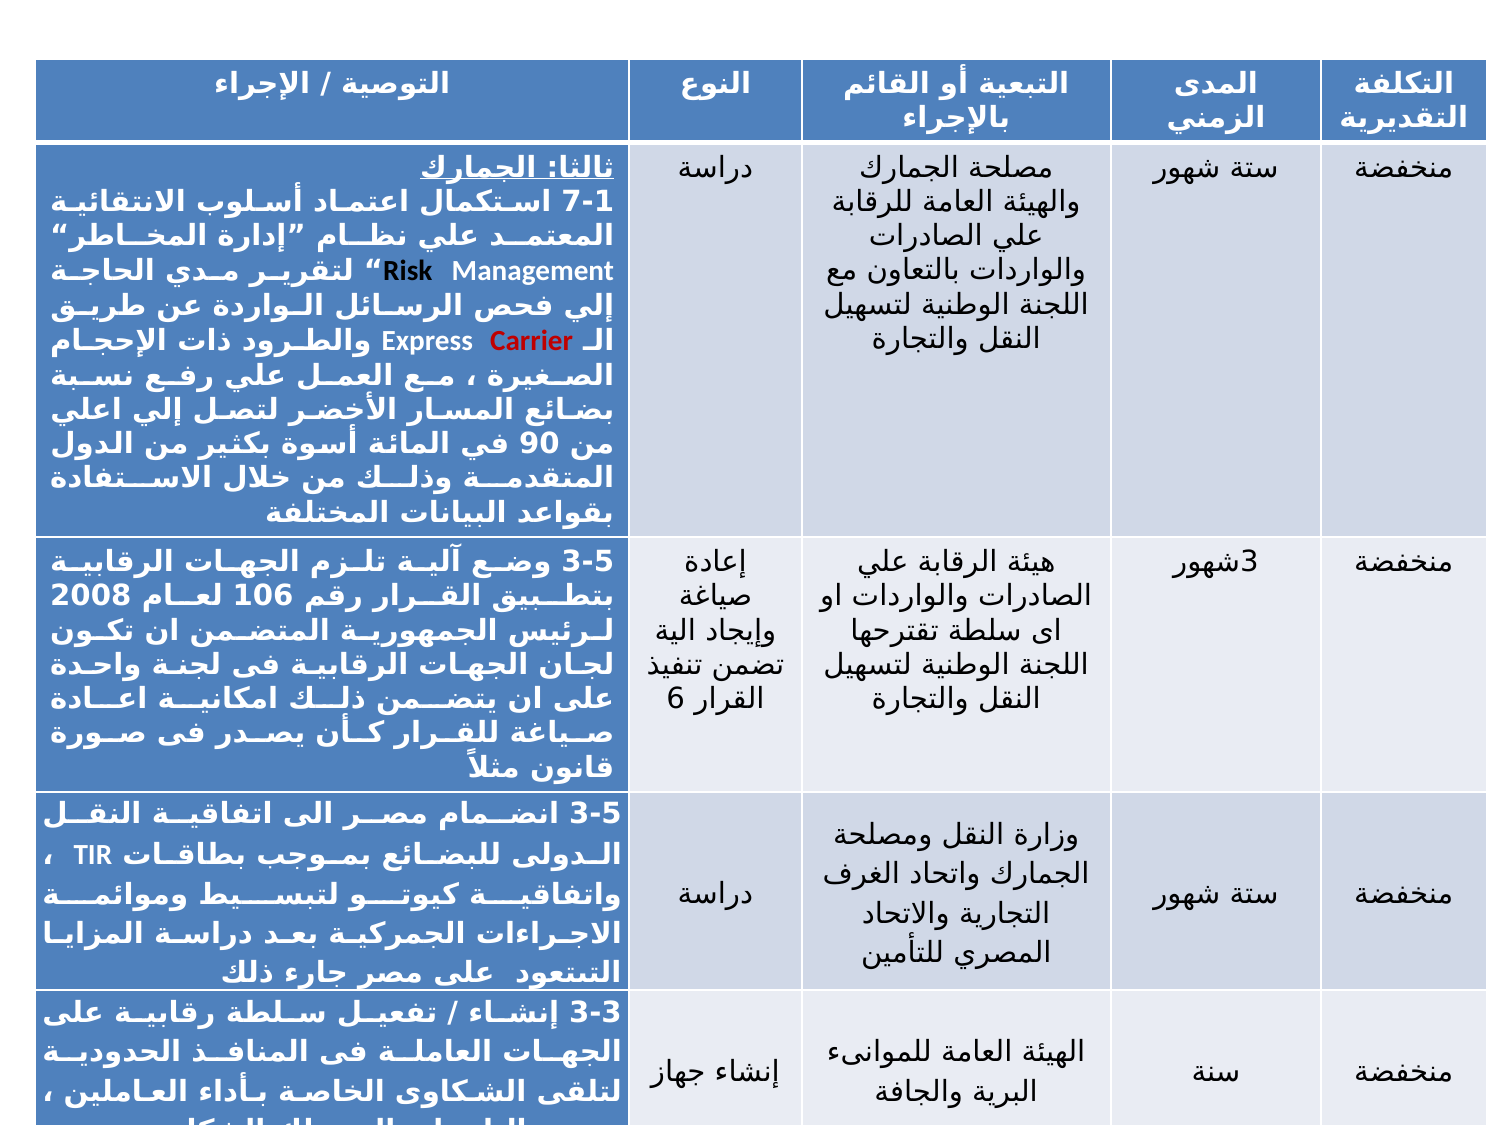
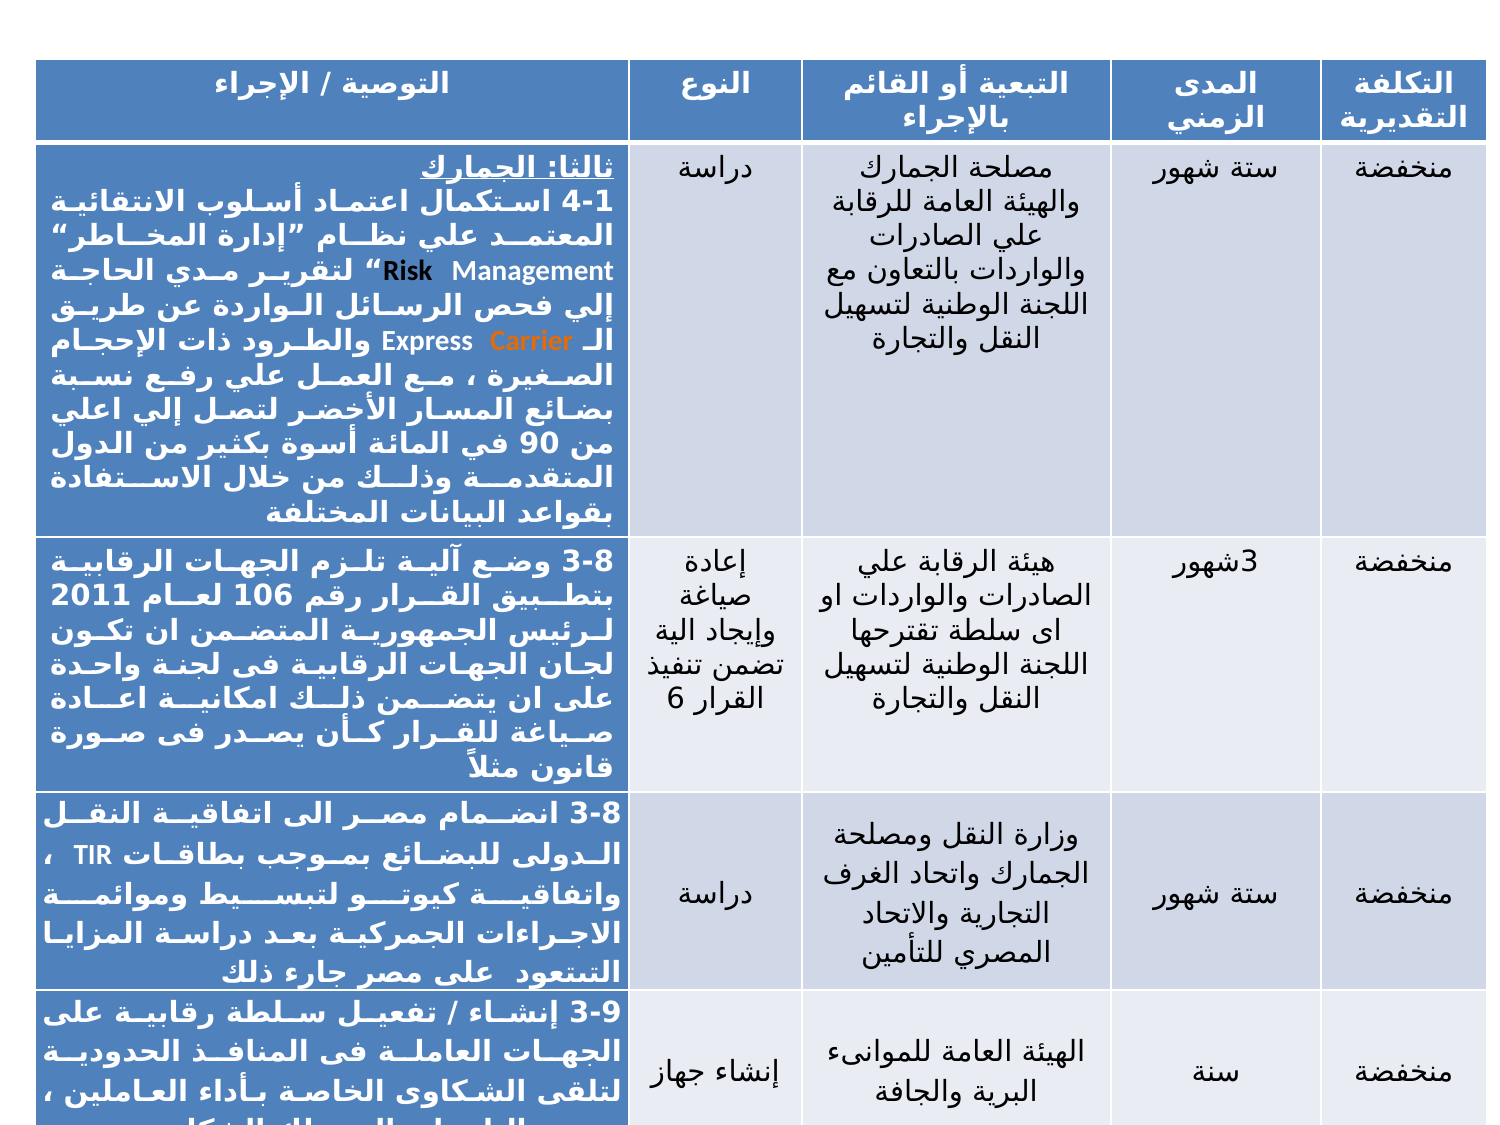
7-1: 7-1 -> 4-1
Carrier colour: red -> orange
3-5 at (588, 562): 3-5 -> 3-8
2008: 2008 -> 2011
3-5 at (595, 814): 3-5 -> 3-8
3-3: 3-3 -> 3-9
